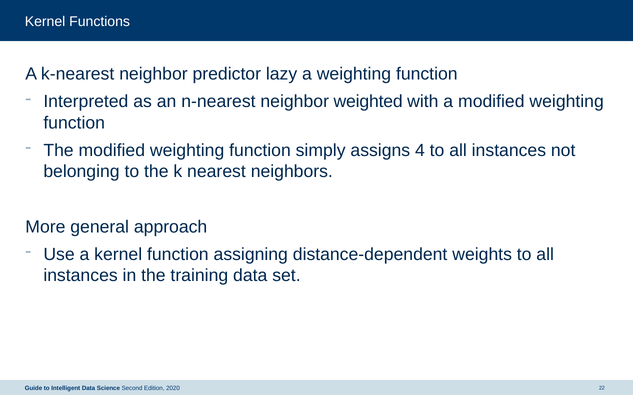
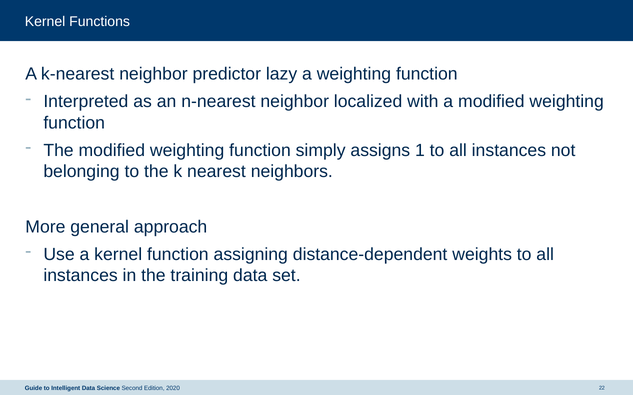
weighted: weighted -> localized
4: 4 -> 1
